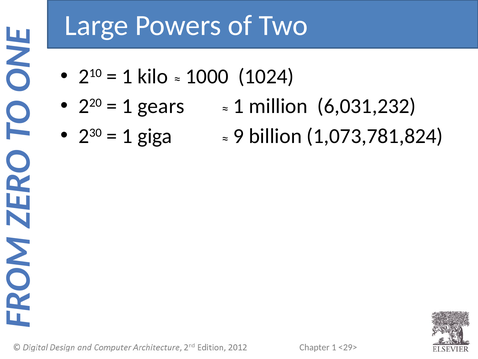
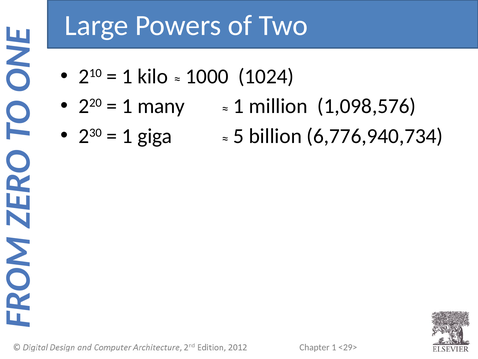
gears: gears -> many
6,031,232: 6,031,232 -> 1,098,576
9: 9 -> 5
1,073,781,824: 1,073,781,824 -> 6,776,940,734
